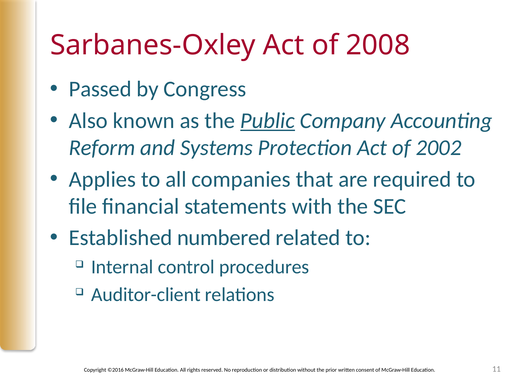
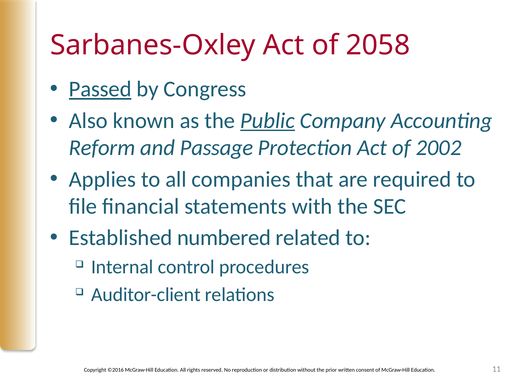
2008: 2008 -> 2058
Passed underline: none -> present
Systems: Systems -> Passage
